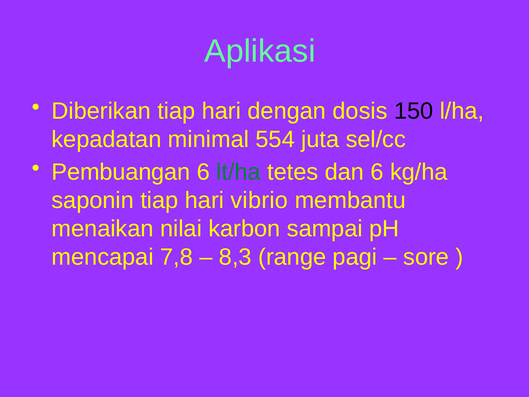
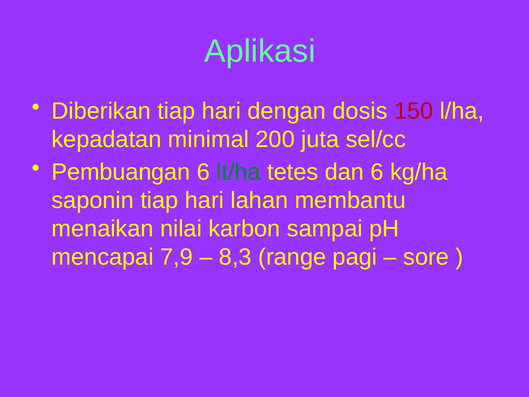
150 colour: black -> red
554: 554 -> 200
vibrio: vibrio -> lahan
7,8: 7,8 -> 7,9
